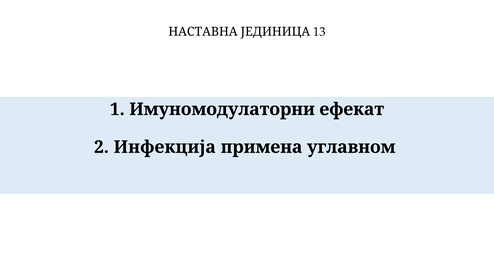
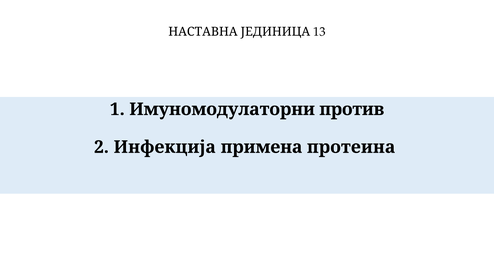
ефекат: ефекат -> против
углавном: углавном -> протеина
